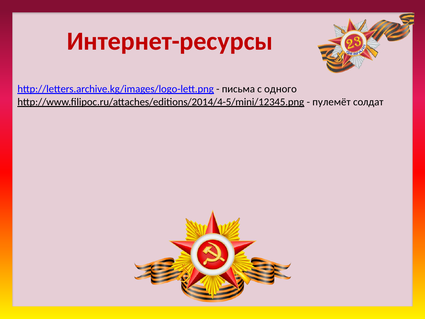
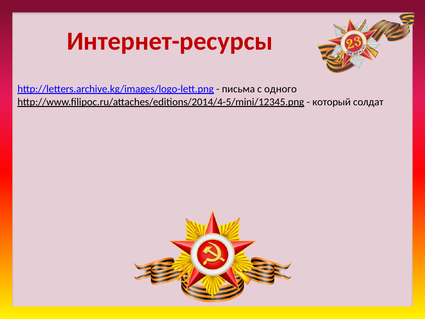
пулемёт: пулемёт -> который
